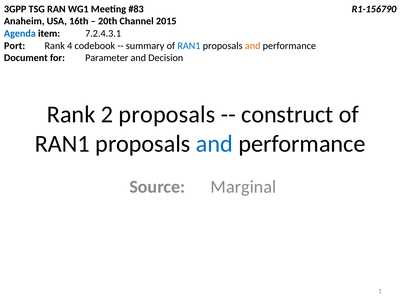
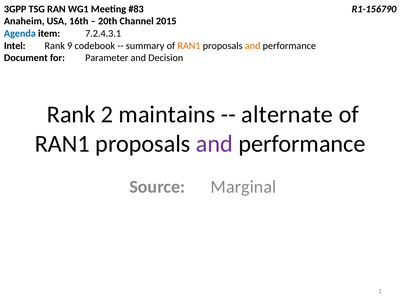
Port: Port -> Intel
4: 4 -> 9
RAN1 at (189, 46) colour: blue -> orange
2 proposals: proposals -> maintains
construct: construct -> alternate
and at (214, 143) colour: blue -> purple
